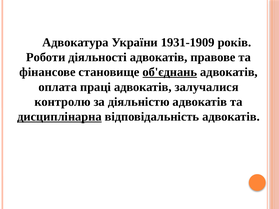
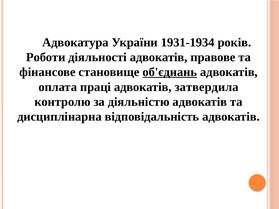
1931-1909: 1931-1909 -> 1931-1934
залучалися: залучалися -> затвердила
дисциплінарна underline: present -> none
